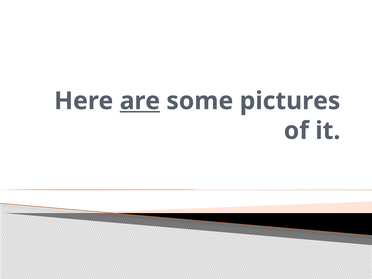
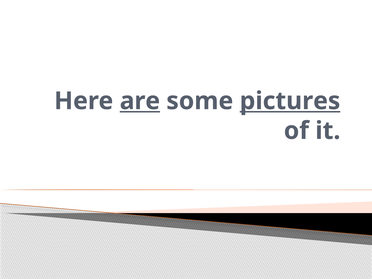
pictures underline: none -> present
